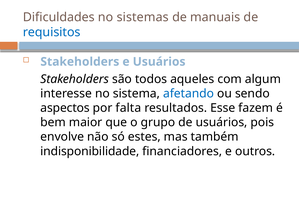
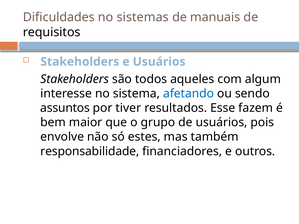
requisitos colour: blue -> black
aspectos: aspectos -> assuntos
falta: falta -> tiver
indisponibilidade: indisponibilidade -> responsabilidade
